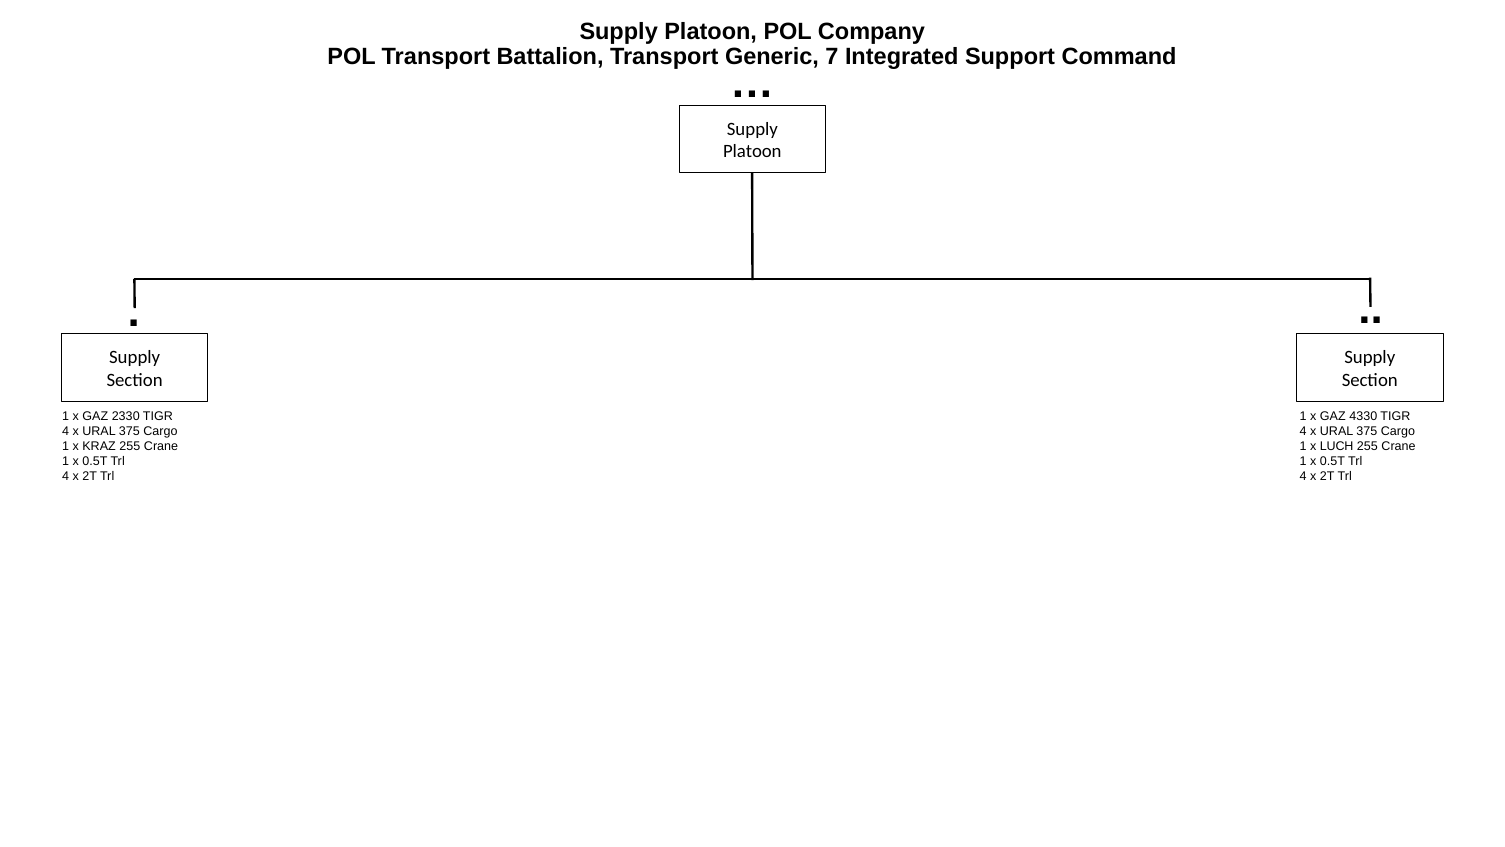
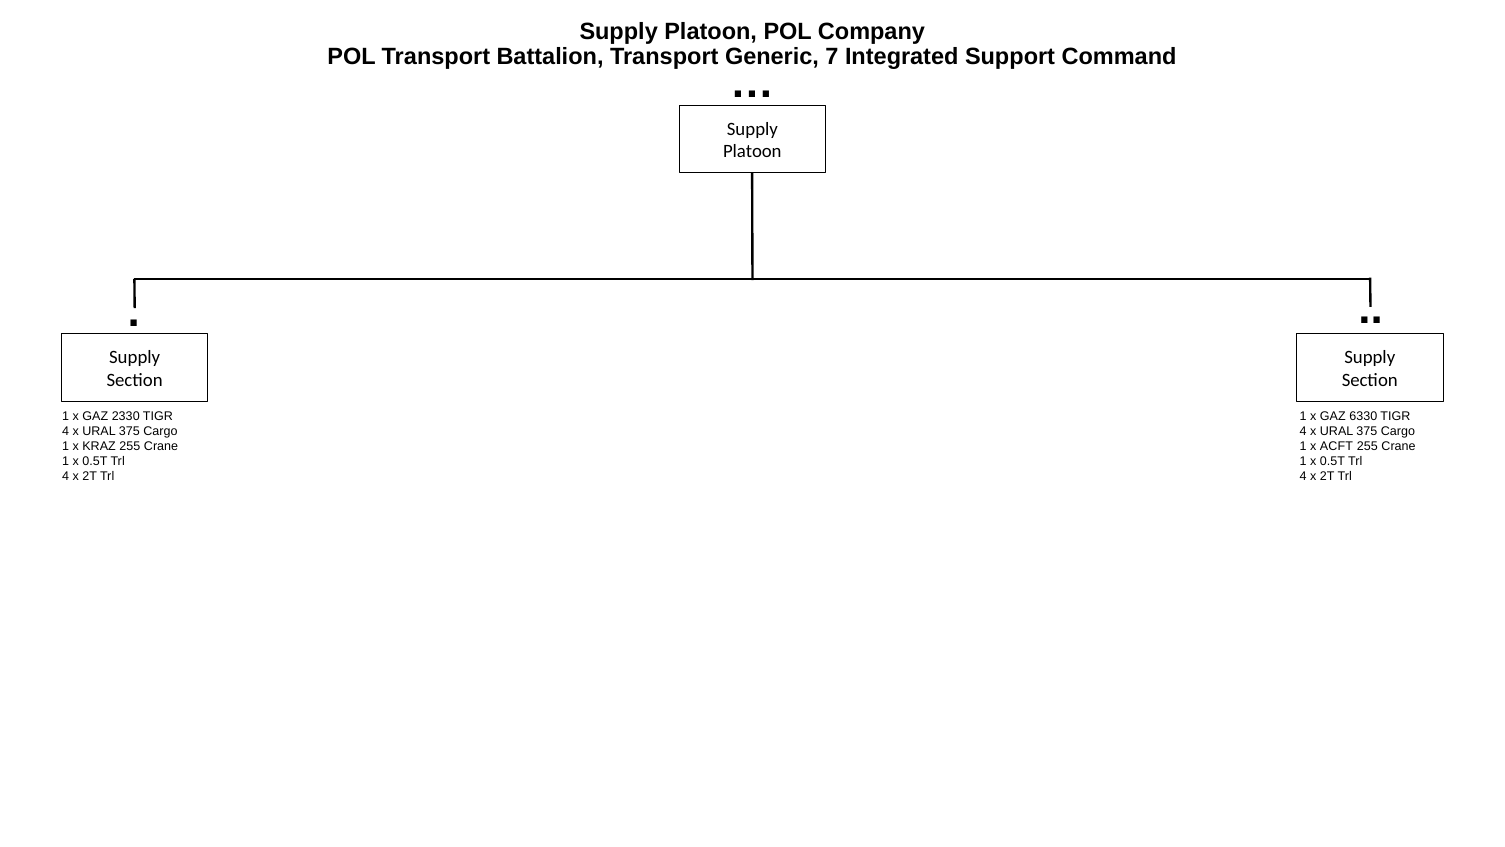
4330: 4330 -> 6330
LUCH: LUCH -> ACFT
